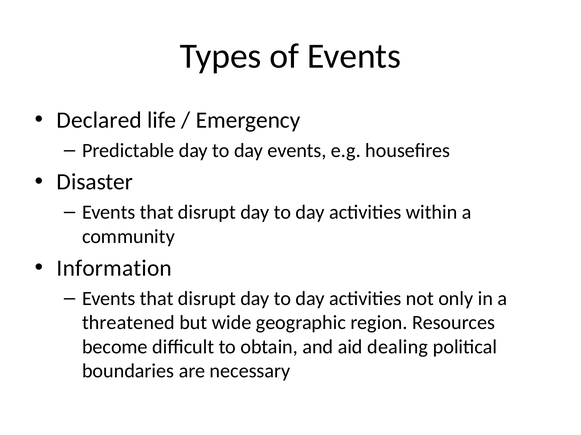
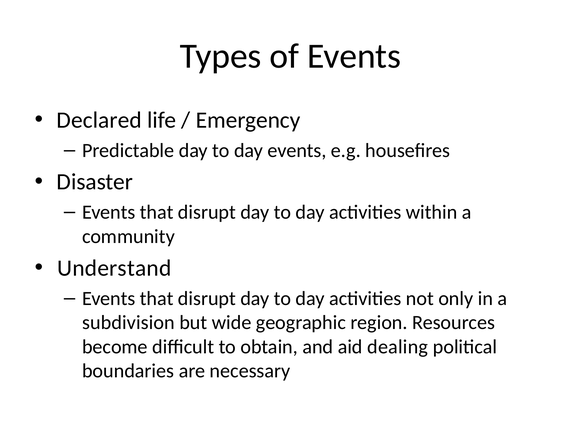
Information: Information -> Understand
threatened: threatened -> subdivision
